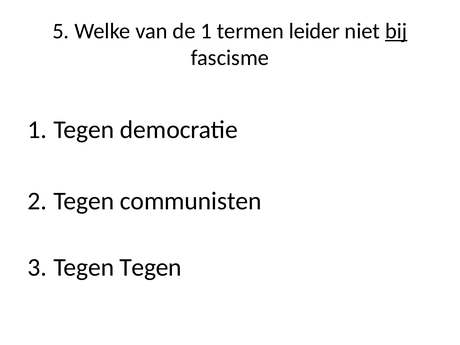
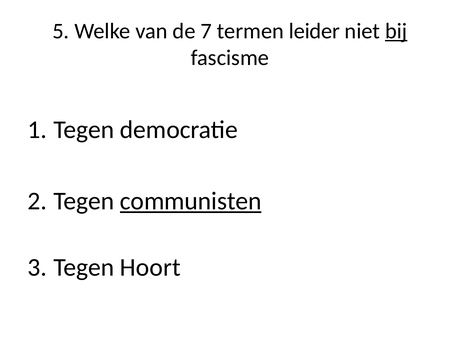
de 1: 1 -> 7
communisten underline: none -> present
Tegen Tegen: Tegen -> Hoort
